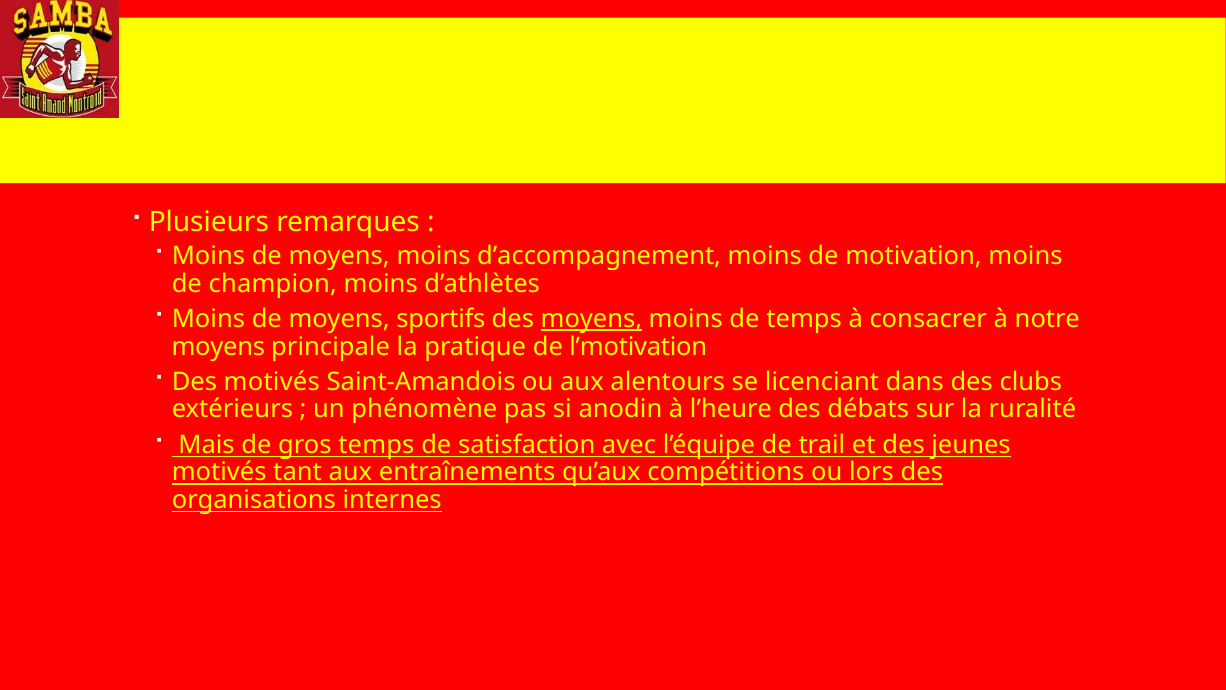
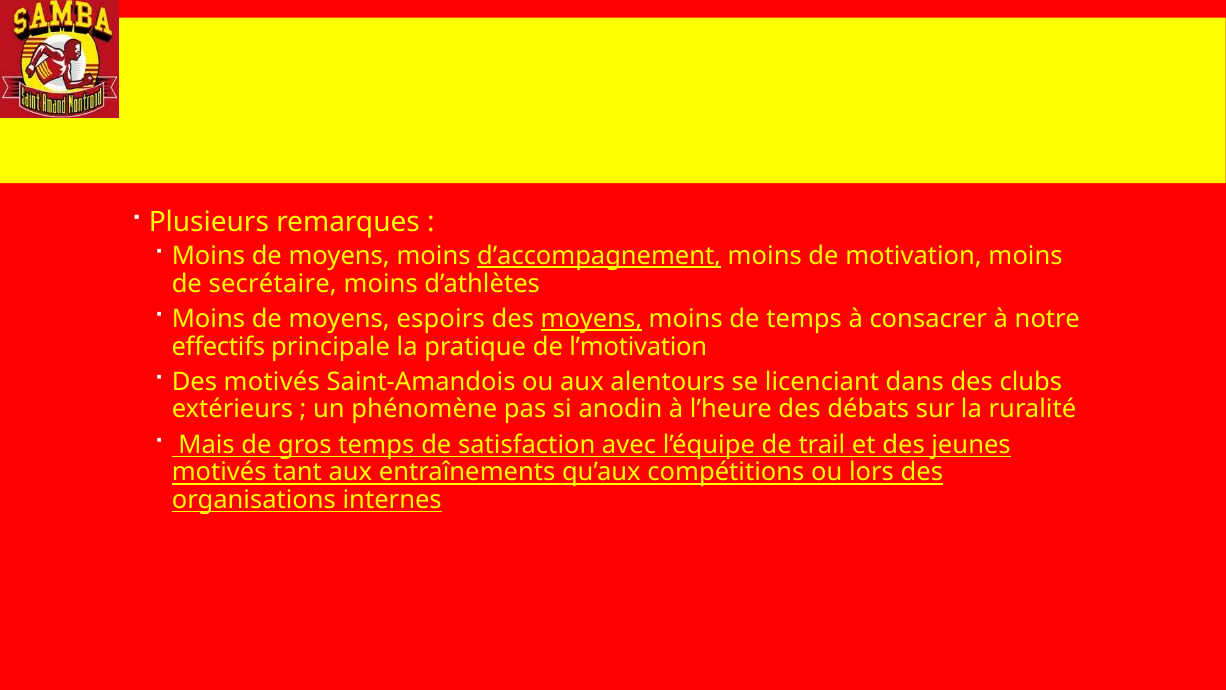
d’accompagnement underline: none -> present
champion: champion -> secrétaire
sportifs: sportifs -> espoirs
moyens at (218, 346): moyens -> effectifs
